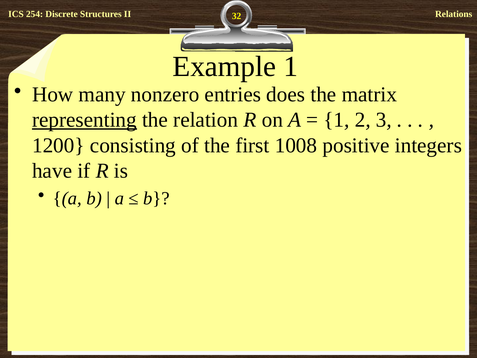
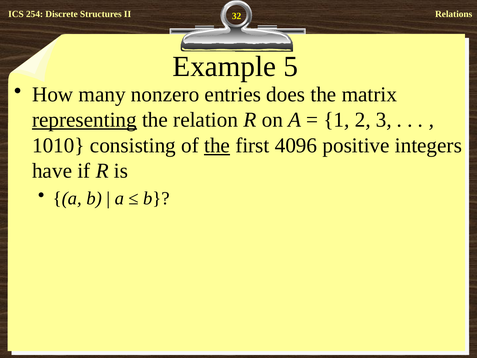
Example 1: 1 -> 5
1200: 1200 -> 1010
the at (217, 145) underline: none -> present
1008: 1008 -> 4096
